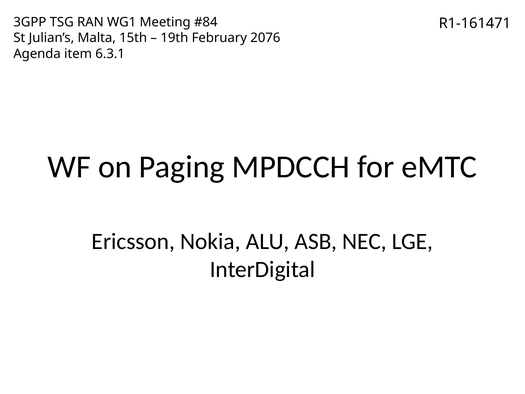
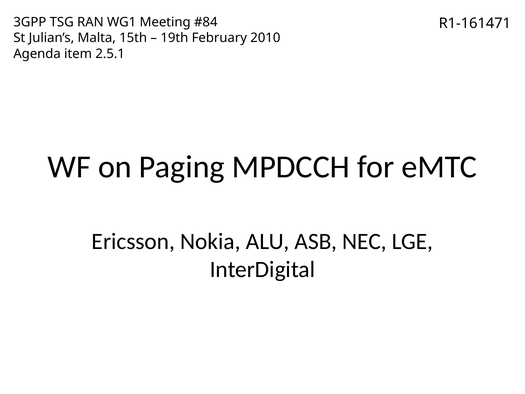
2076: 2076 -> 2010
6.3.1: 6.3.1 -> 2.5.1
